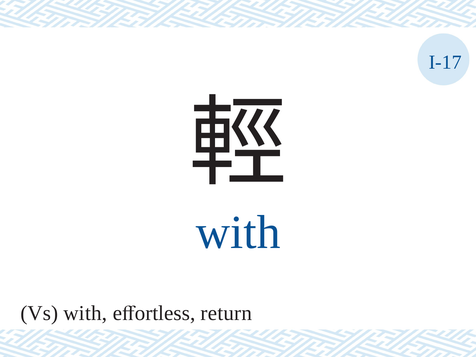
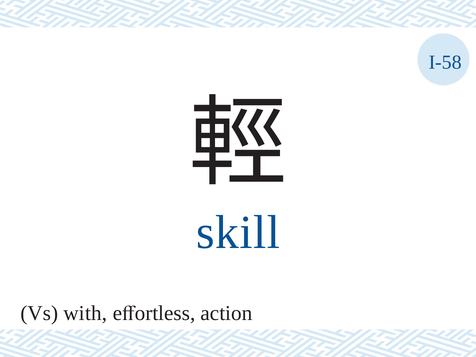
I-17: I-17 -> I-58
with at (238, 232): with -> skill
return: return -> action
